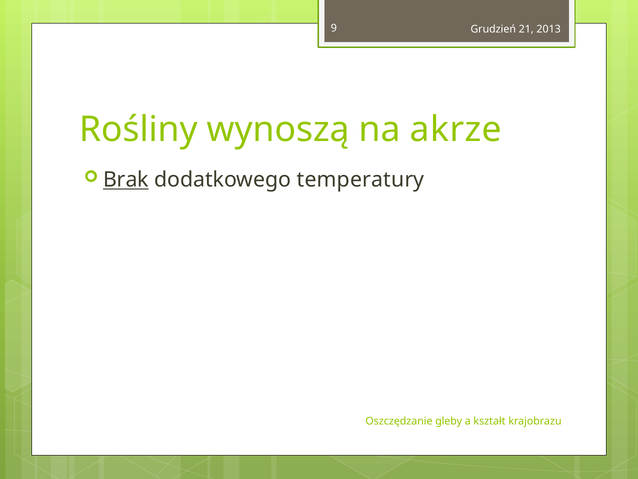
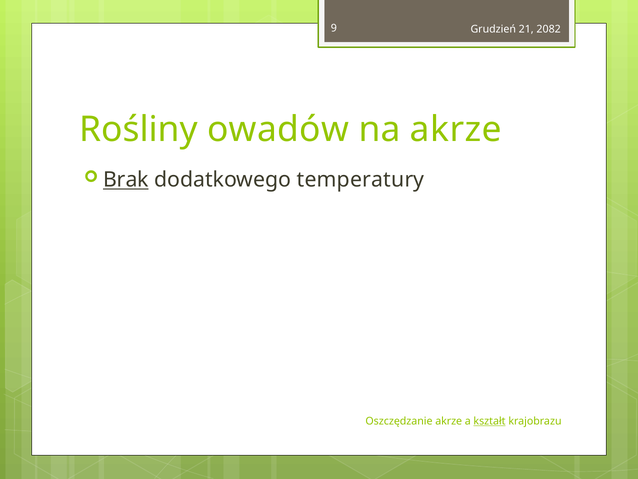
2013: 2013 -> 2082
wynoszą: wynoszą -> owadów
Oszczędzanie gleby: gleby -> akrze
kształt underline: none -> present
